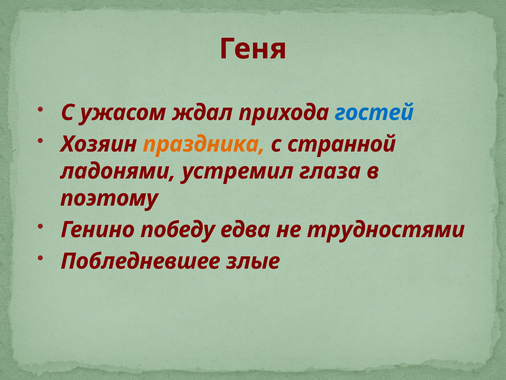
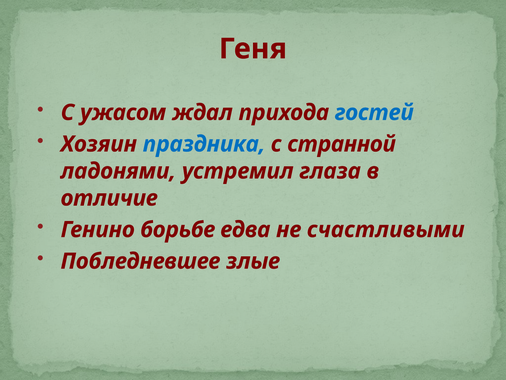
праздника colour: orange -> blue
поэтому: поэтому -> отличие
победу: победу -> борьбе
трудностями: трудностями -> счастливыми
